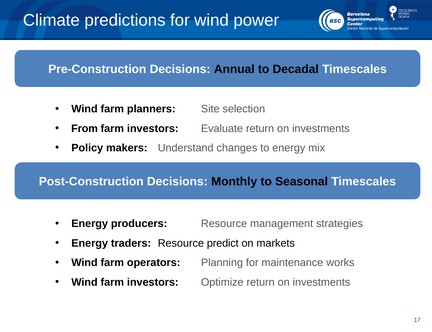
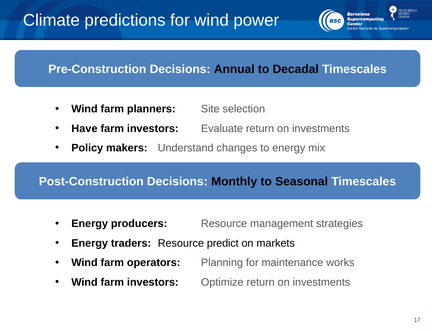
From: From -> Have
